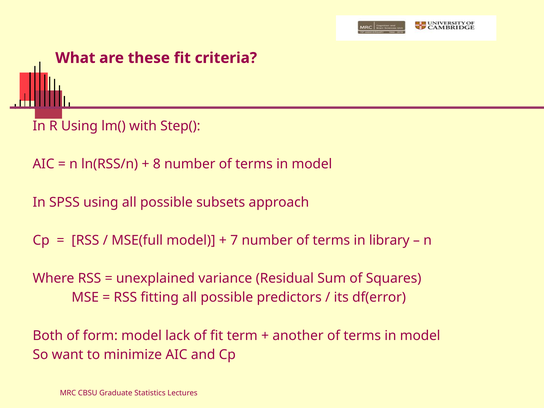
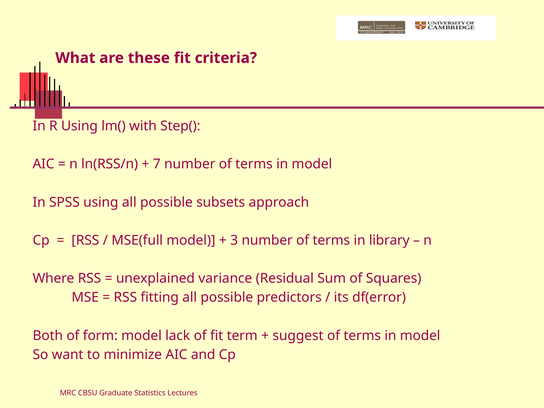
8: 8 -> 7
7: 7 -> 3
another: another -> suggest
